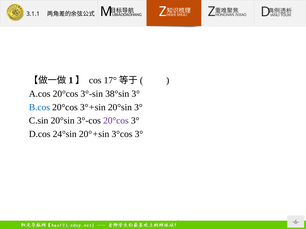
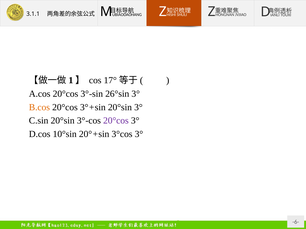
38°sin: 38°sin -> 26°sin
B.cos colour: blue -> orange
24°sin: 24°sin -> 10°sin
